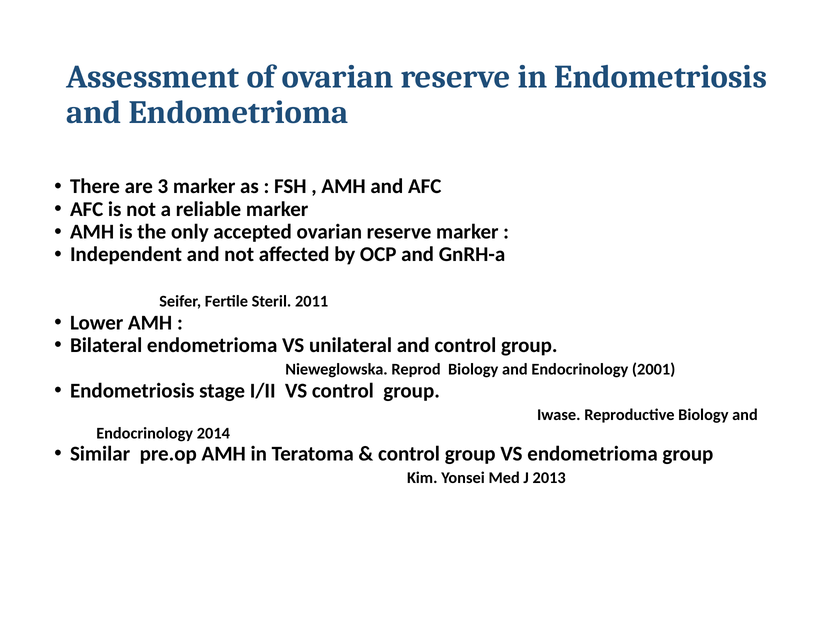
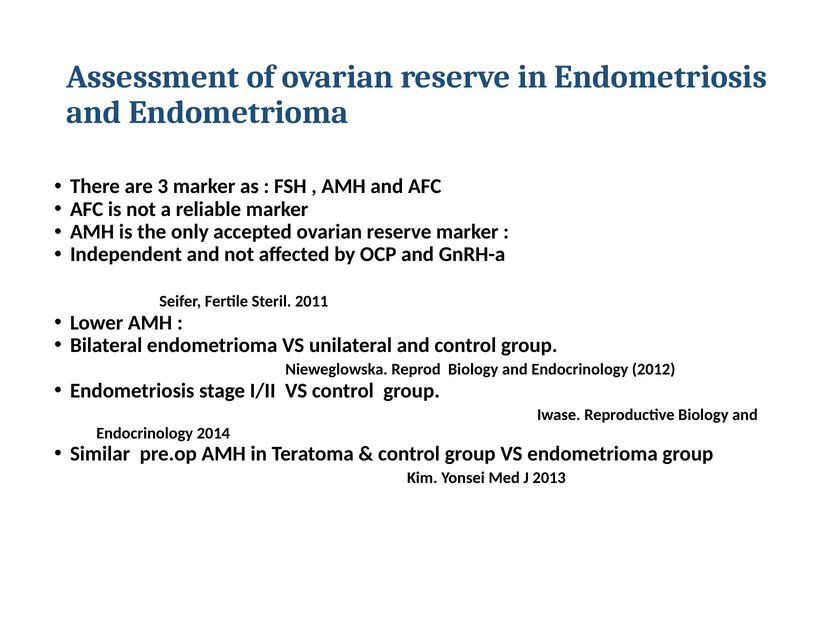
2001: 2001 -> 2012
